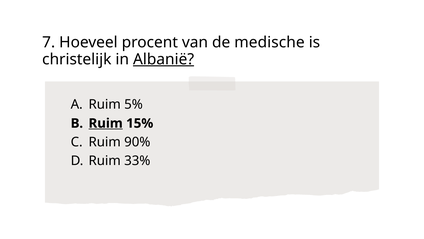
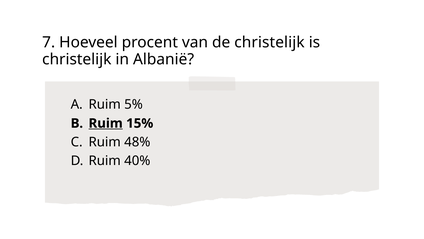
de medische: medische -> christelijk
Albanië underline: present -> none
90%: 90% -> 48%
33%: 33% -> 40%
